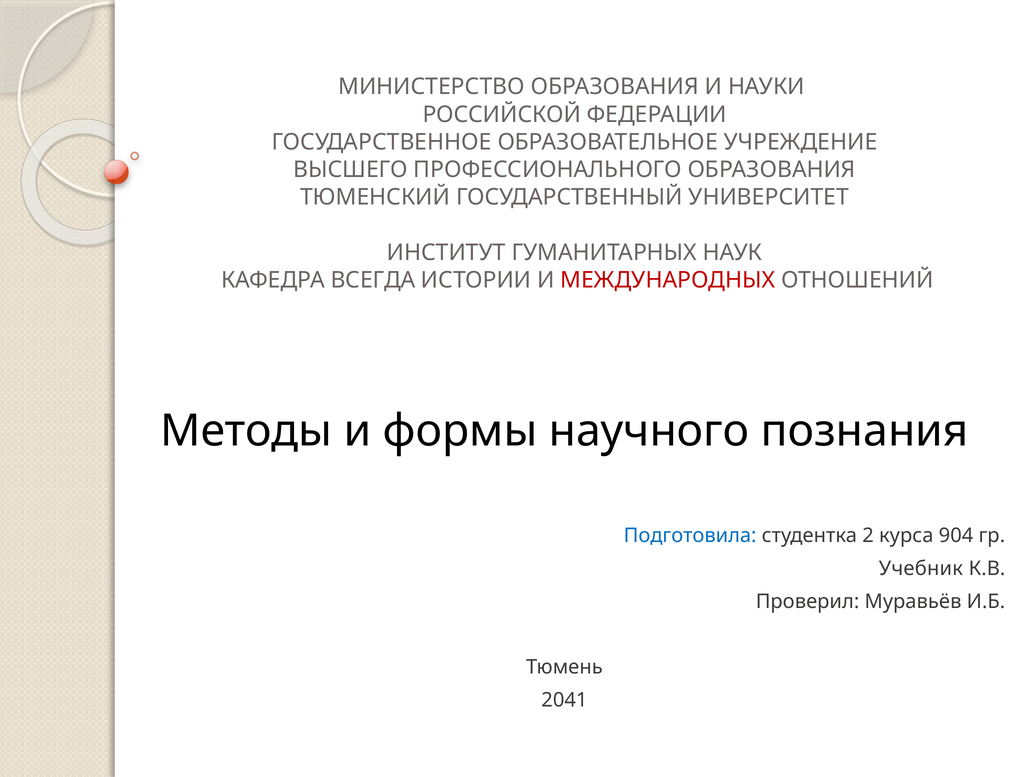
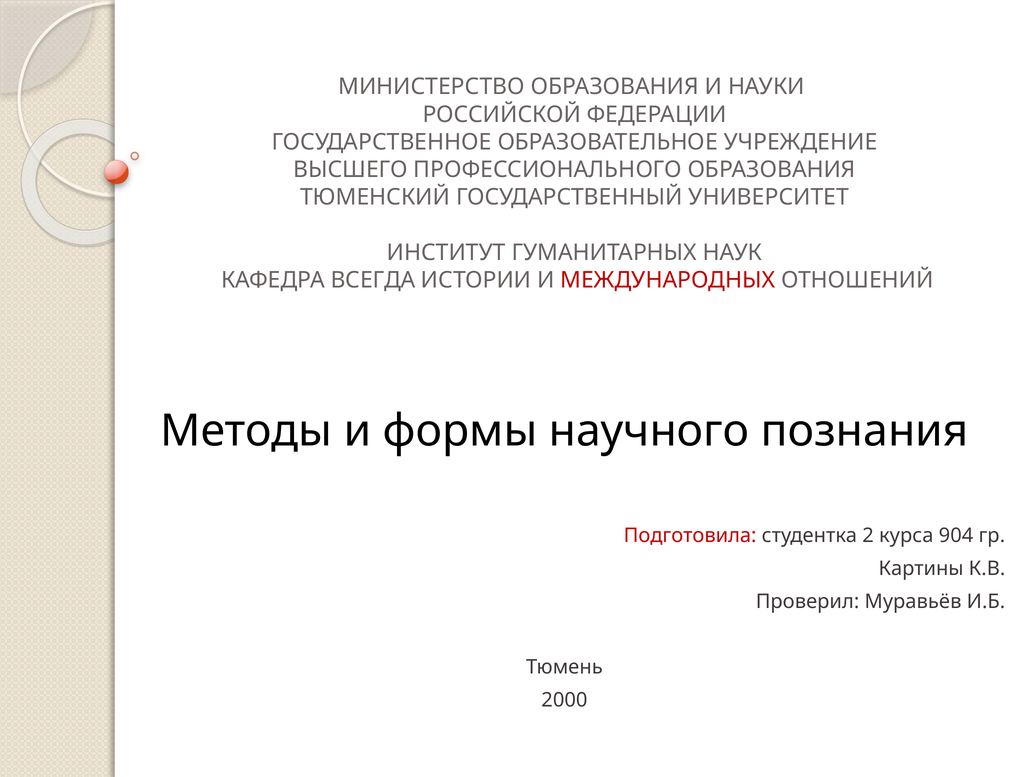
Подготовила colour: blue -> red
Учебник: Учебник -> Картины
2041: 2041 -> 2000
